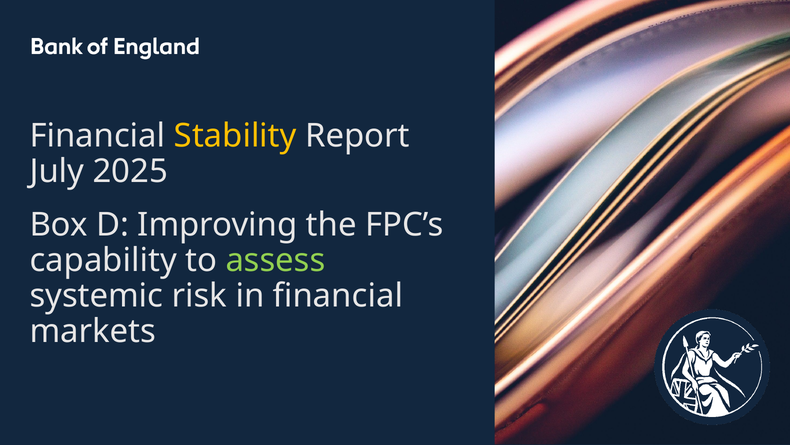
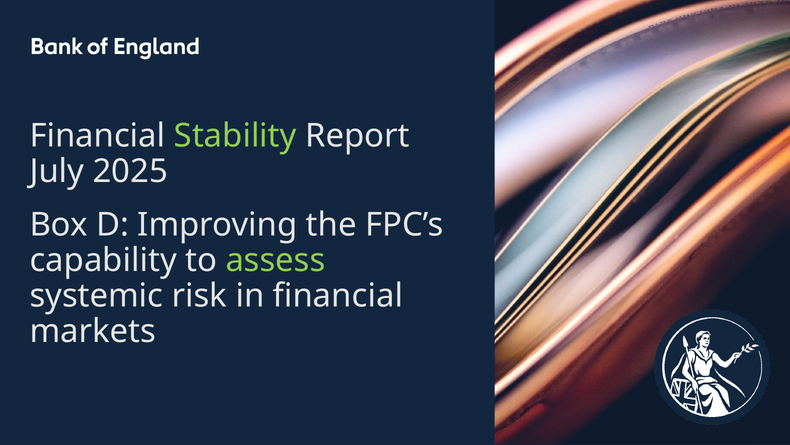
Stability colour: yellow -> light green
